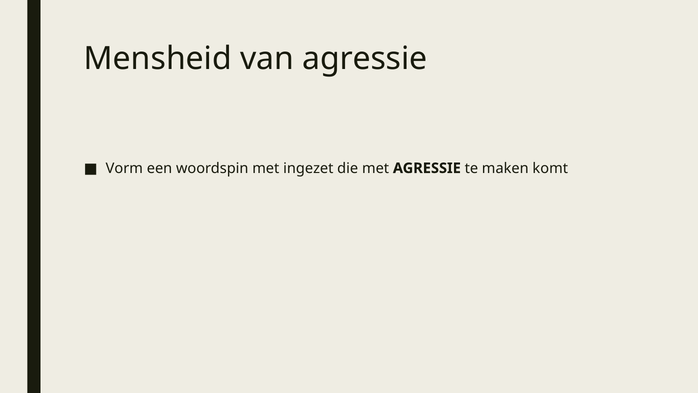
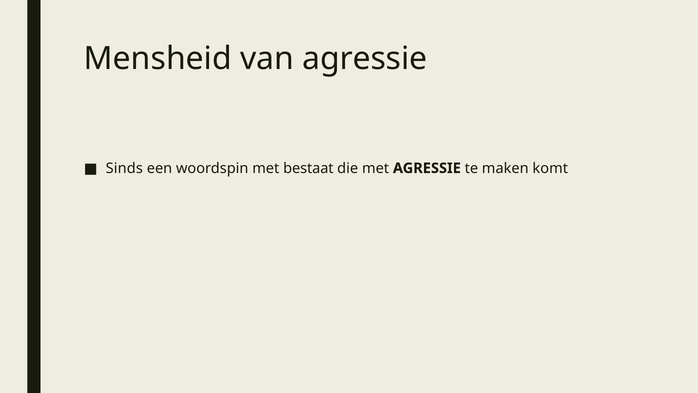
Vorm: Vorm -> Sinds
ingezet: ingezet -> bestaat
